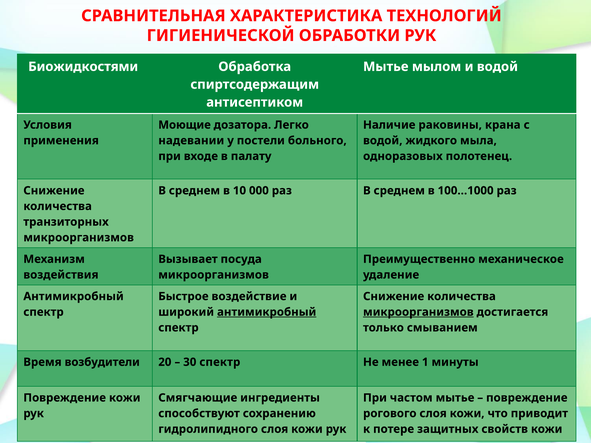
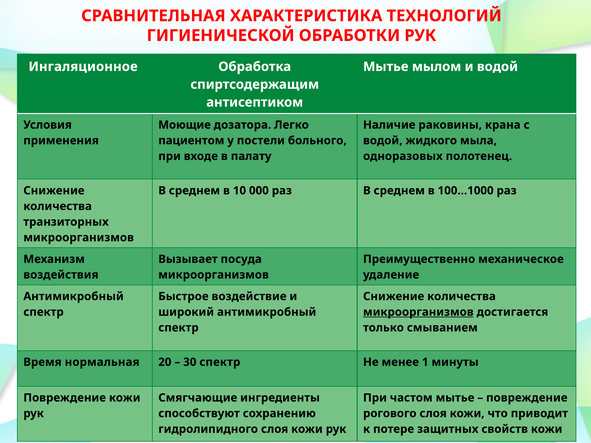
Биожидкостями: Биожидкостями -> Ингаляционное
надевании: надевании -> пациентом
антимикробный at (267, 312) underline: present -> none
возбудители: возбудители -> нормальная
